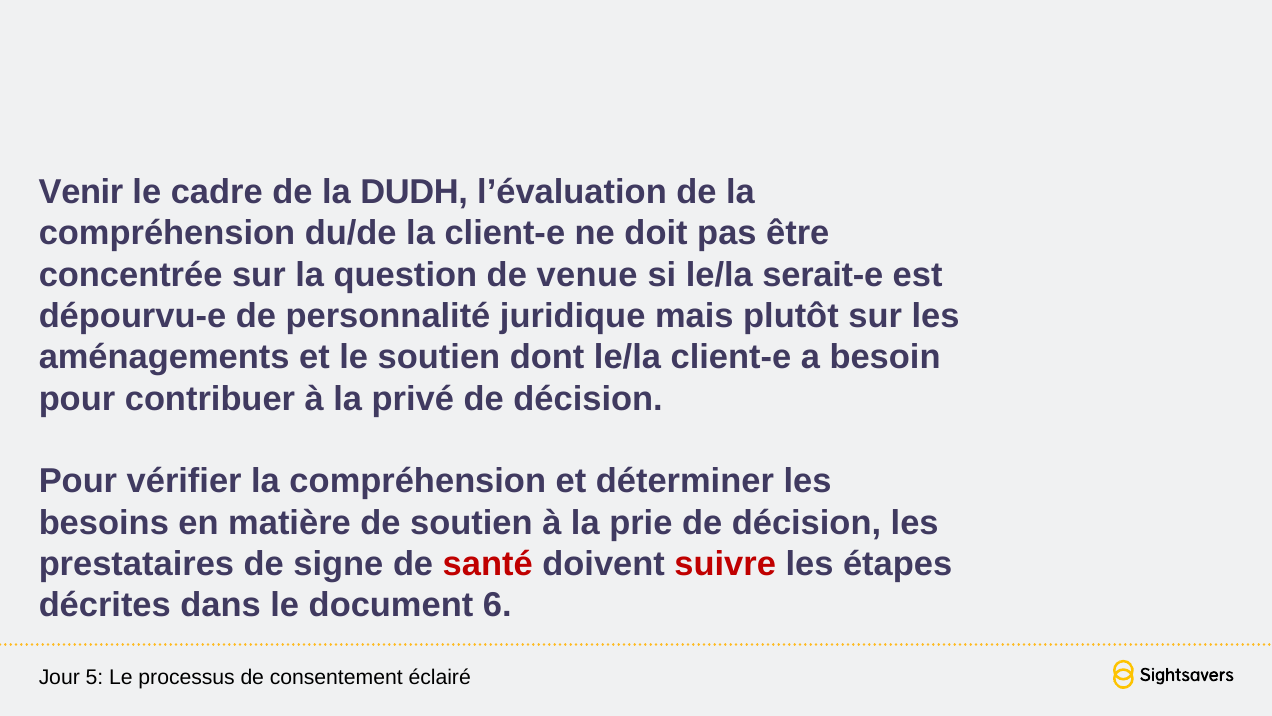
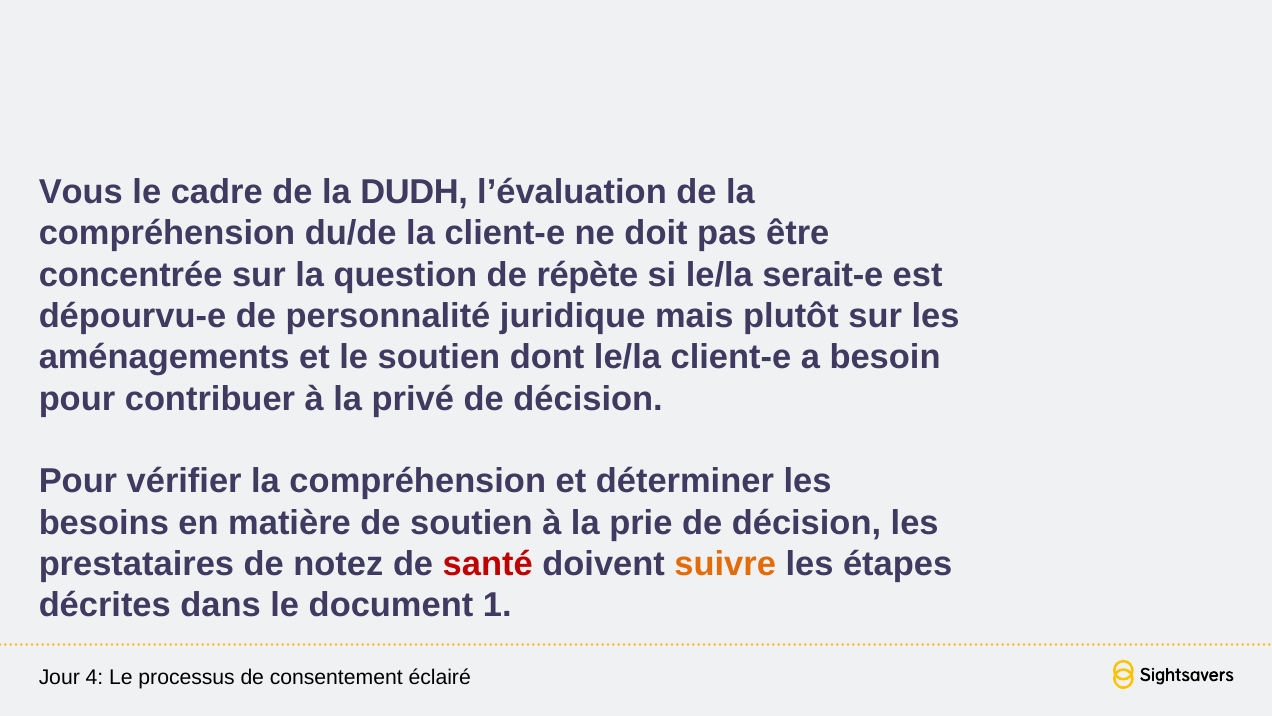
Venir: Venir -> Vous
venue: venue -> répète
signe: signe -> notez
suivre colour: red -> orange
6: 6 -> 1
5: 5 -> 4
